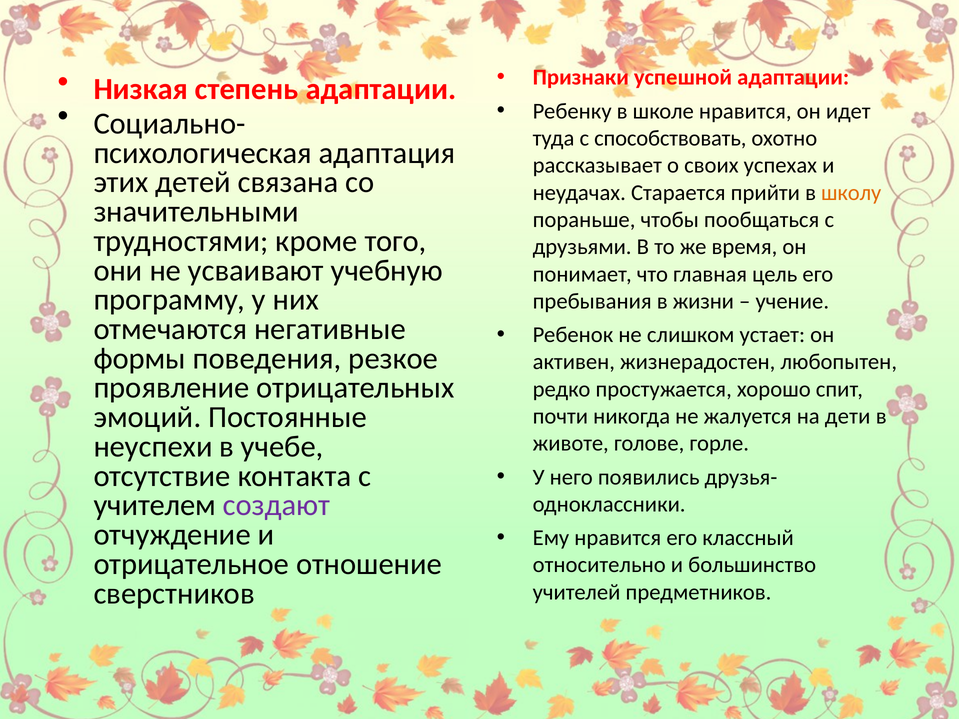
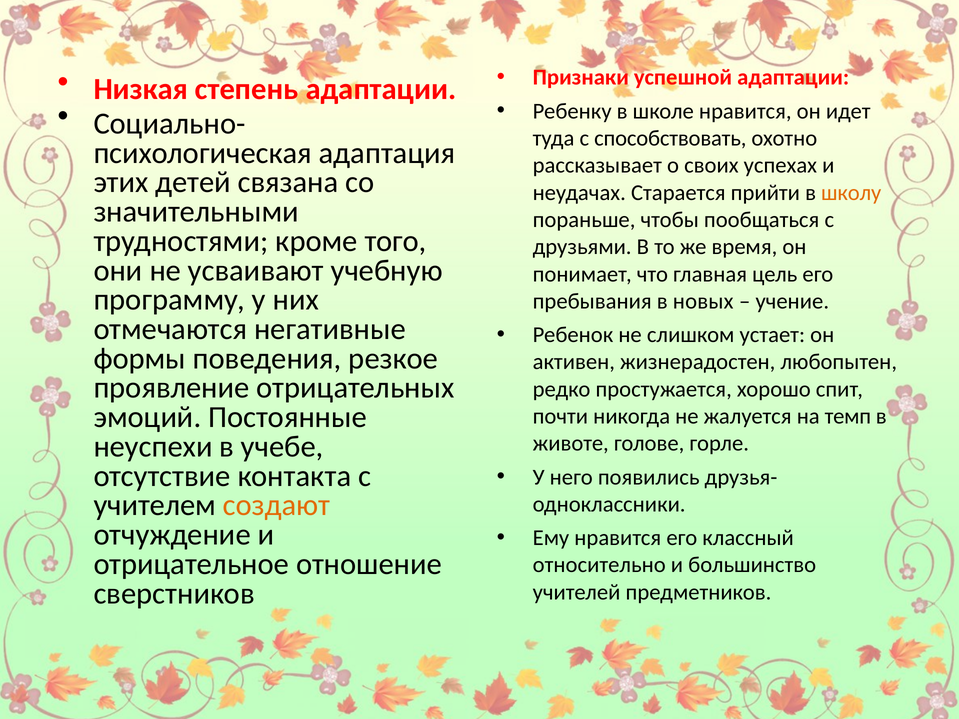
жизни: жизни -> новых
дети: дети -> темп
создают colour: purple -> orange
